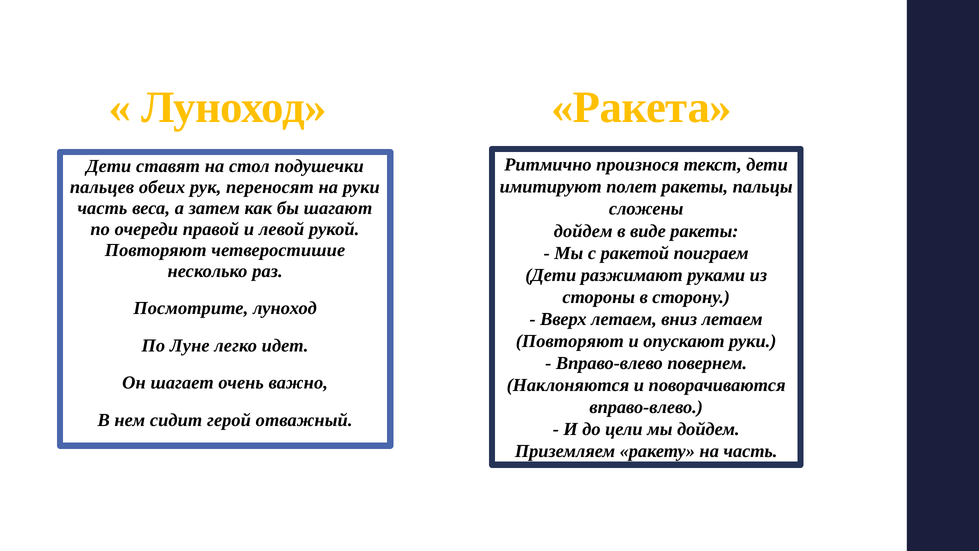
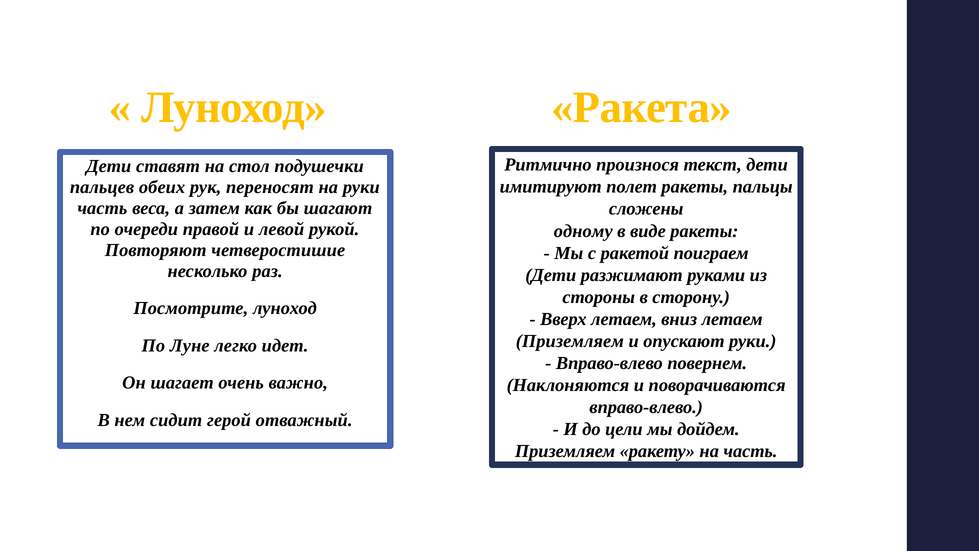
дойдем at (583, 231): дойдем -> одному
Повторяют at (570, 341): Повторяют -> Приземляем
